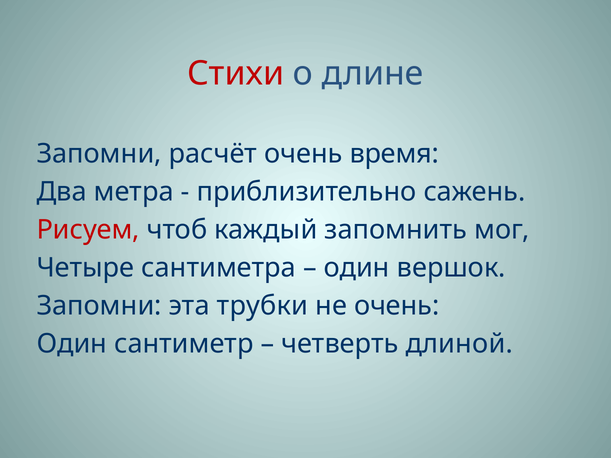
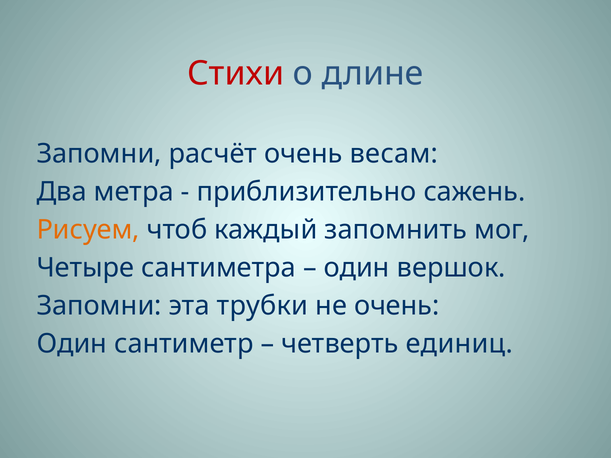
время: время -> весам
Рисуем colour: red -> orange
длиной: длиной -> единиц
